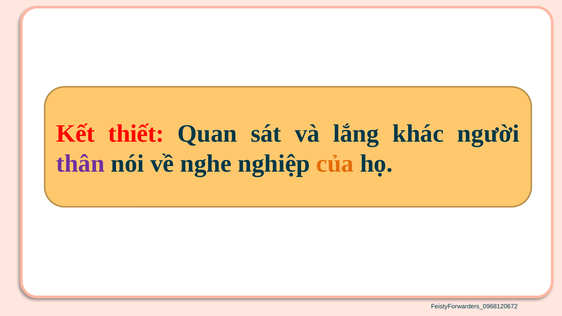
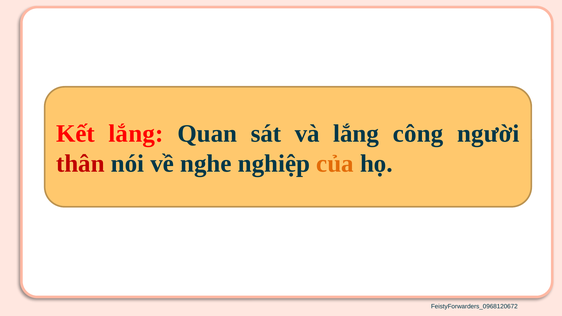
Kết thiết: thiết -> lắng
khác: khác -> công
thân colour: purple -> red
